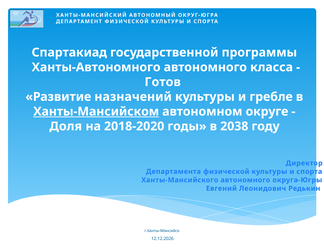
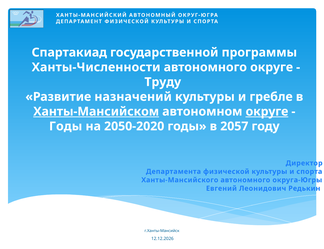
Ханты-Автономного: Ханты-Автономного -> Ханты-Численности
автономного класса: класса -> округе
Готов: Готов -> Труду
округе at (267, 112) underline: none -> present
Доля at (66, 126): Доля -> Годы
2018-2020: 2018-2020 -> 2050-2020
2038: 2038 -> 2057
